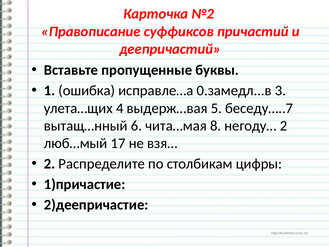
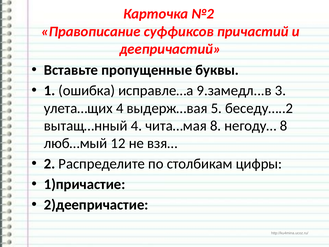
0.замедл...в: 0.замедл...в -> 9.замедл...в
беседу…..7: беседу…..7 -> беседу…..2
вытащ…нный 6: 6 -> 4
негоду… 2: 2 -> 8
17: 17 -> 12
